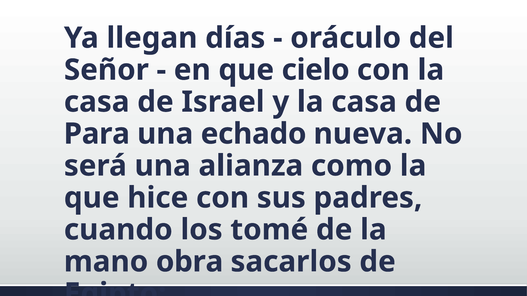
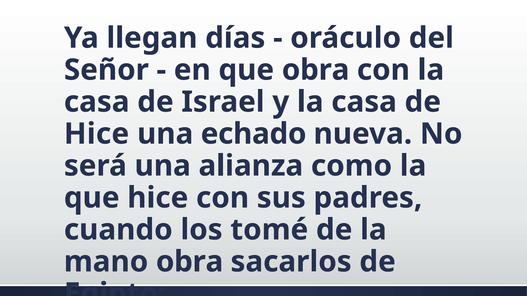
que cielo: cielo -> obra
Para at (97, 134): Para -> Hice
